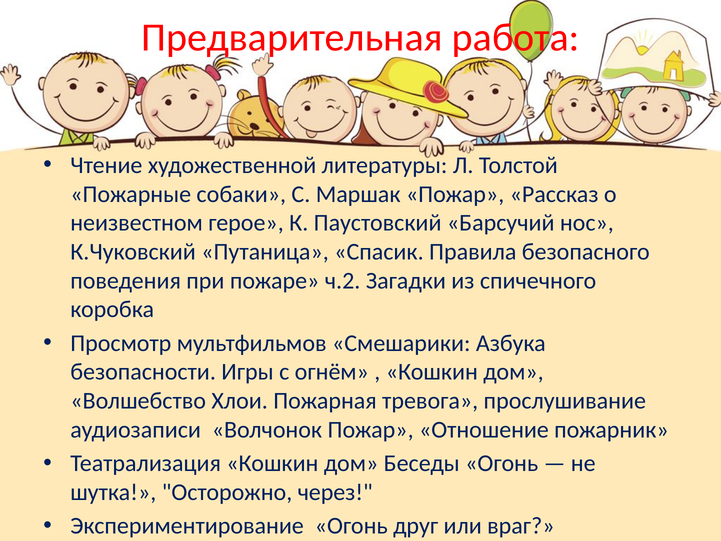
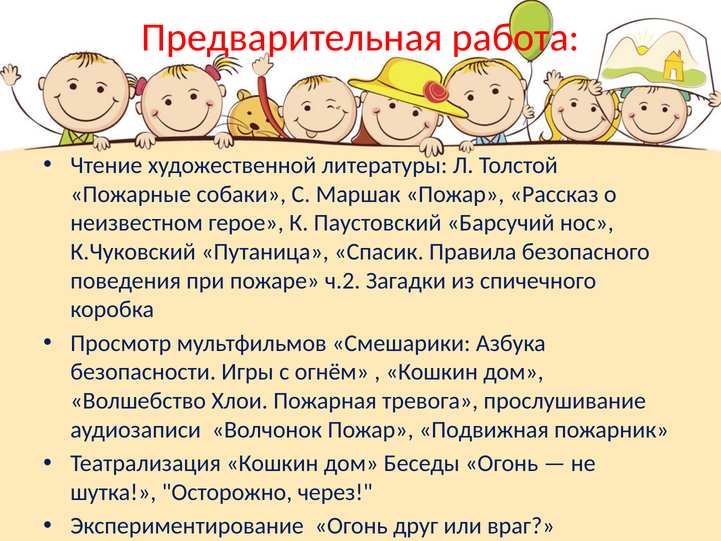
Отношение: Отношение -> Подвижная
